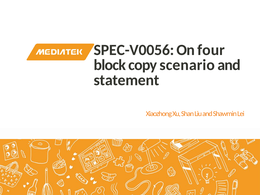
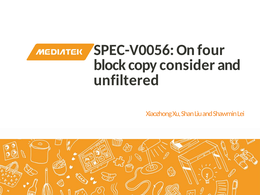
scenario: scenario -> consider
statement: statement -> unfiltered
